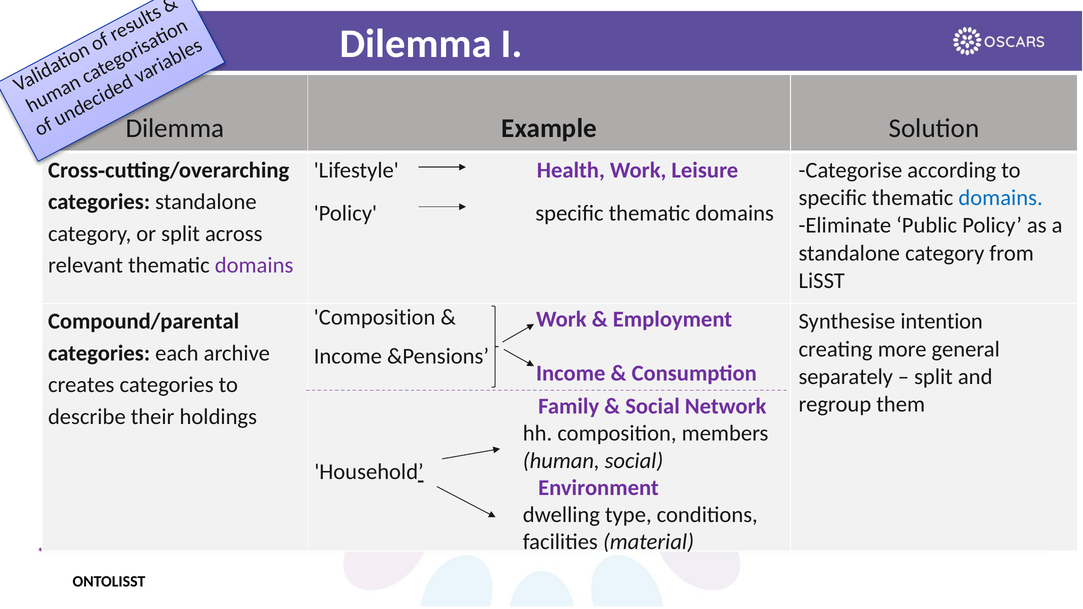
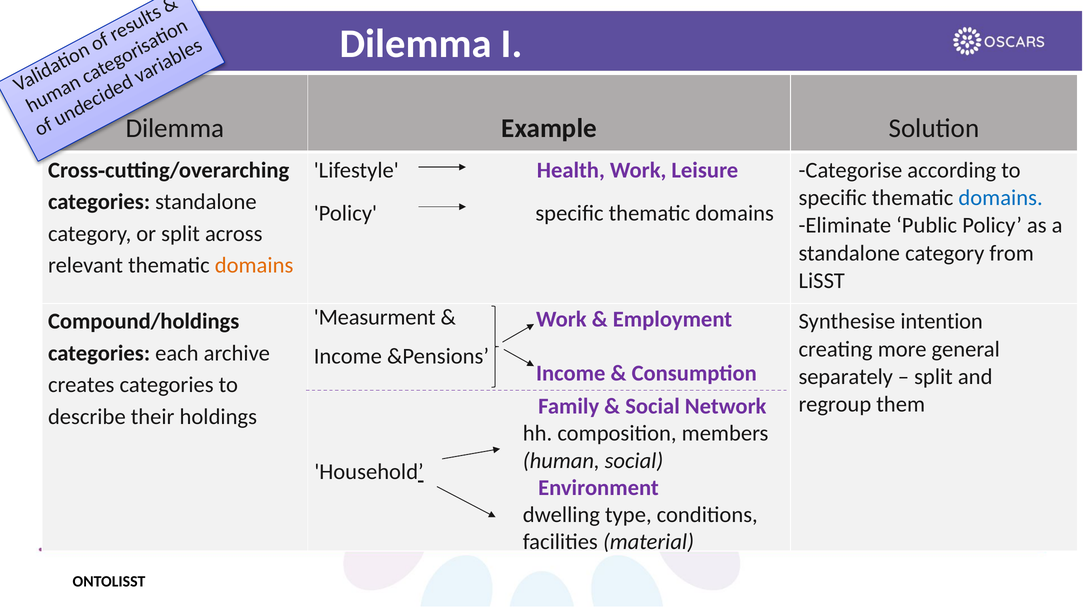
domains at (254, 266) colour: purple -> orange
Composition at (375, 318): Composition -> Measurment
Compound/parental: Compound/parental -> Compound/holdings
